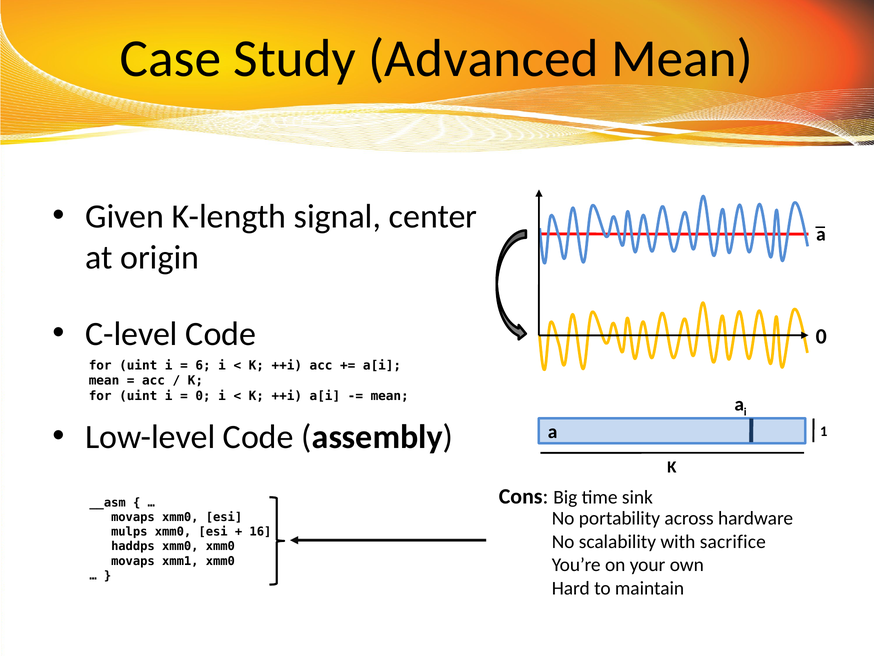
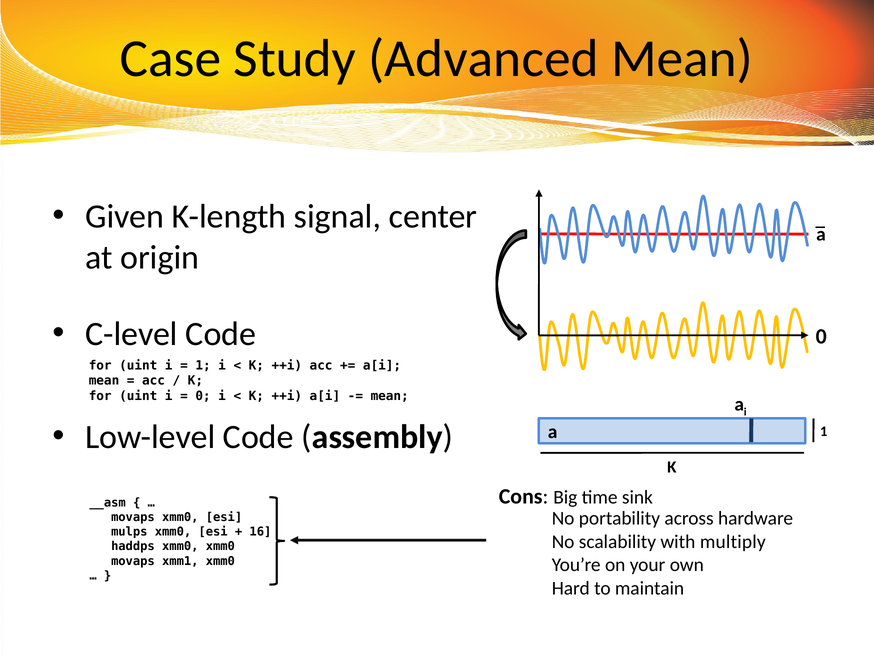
6 at (203, 365): 6 -> 1
sacrifice: sacrifice -> multiply
